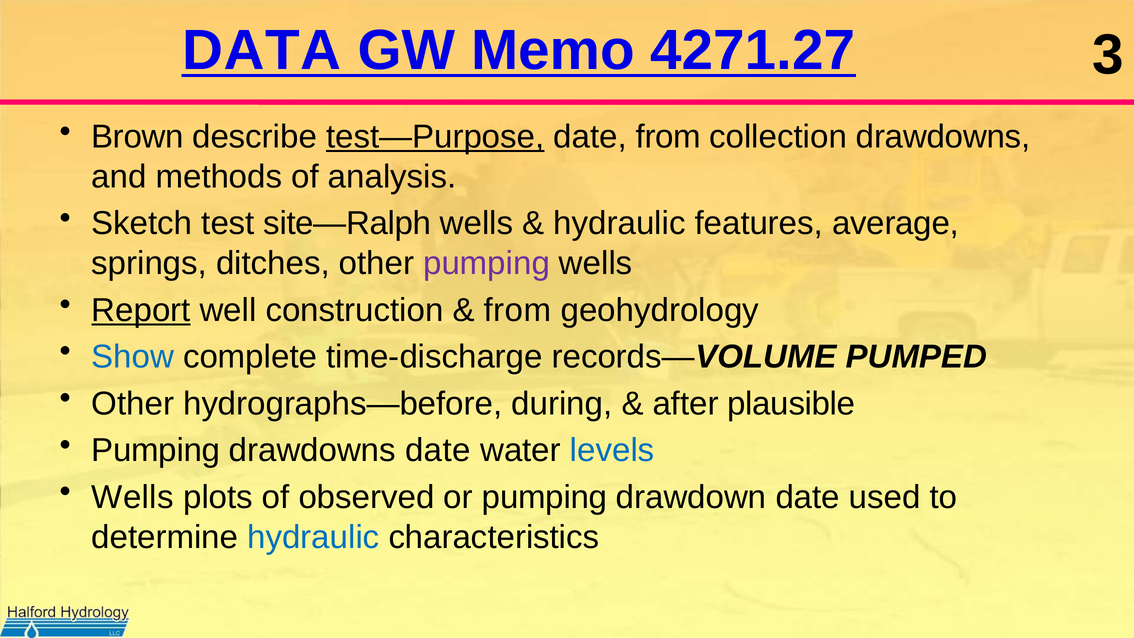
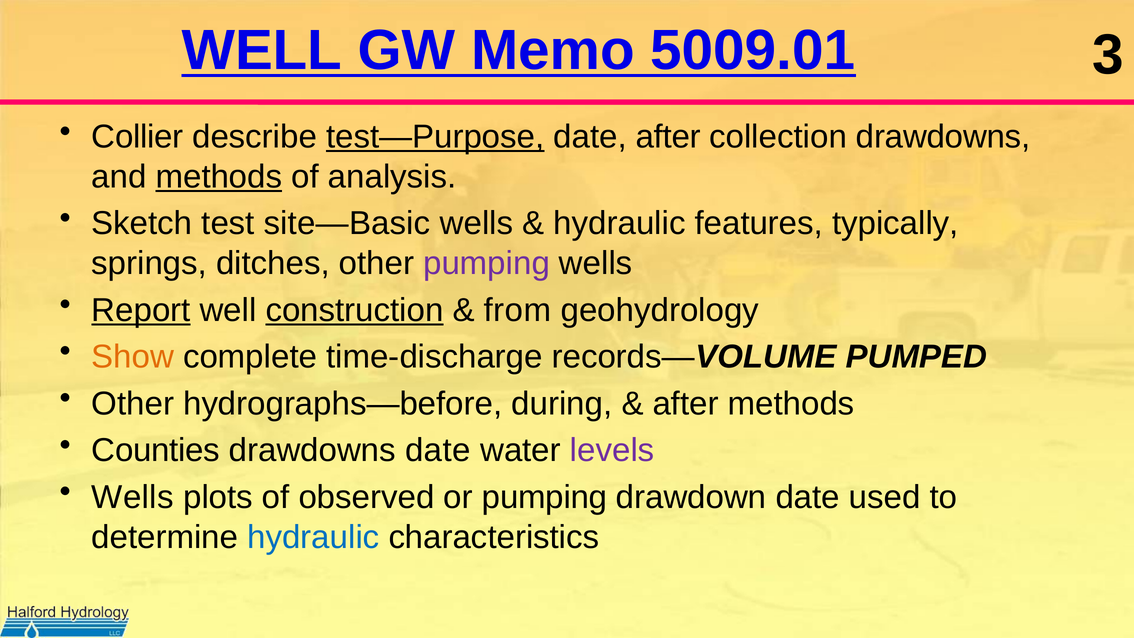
DATA at (262, 51): DATA -> WELL
4271.27: 4271.27 -> 5009.01
Brown: Brown -> Collier
date from: from -> after
methods at (219, 177) underline: none -> present
site—Ralph: site—Ralph -> site—Basic
average: average -> typically
construction underline: none -> present
Show colour: blue -> orange
after plausible: plausible -> methods
Pumping at (156, 450): Pumping -> Counties
levels colour: blue -> purple
